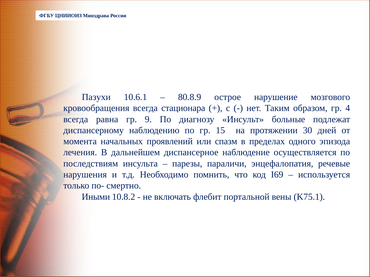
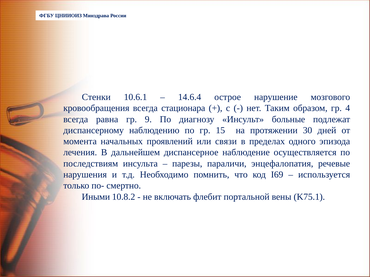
Пазухи: Пазухи -> Стенки
80.8.9: 80.8.9 -> 14.6.4
спазм: спазм -> связи
